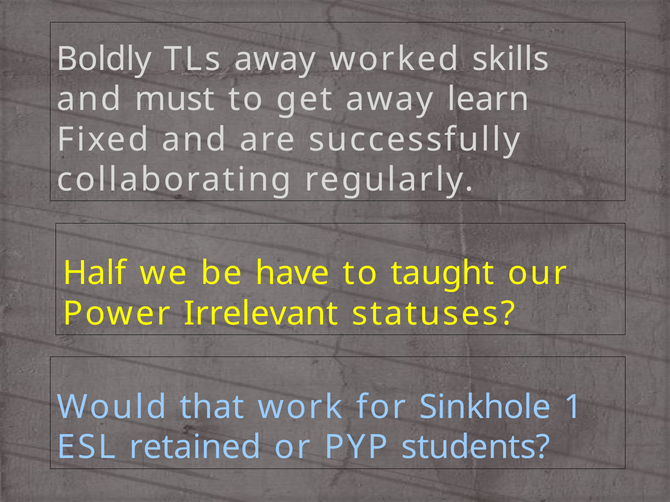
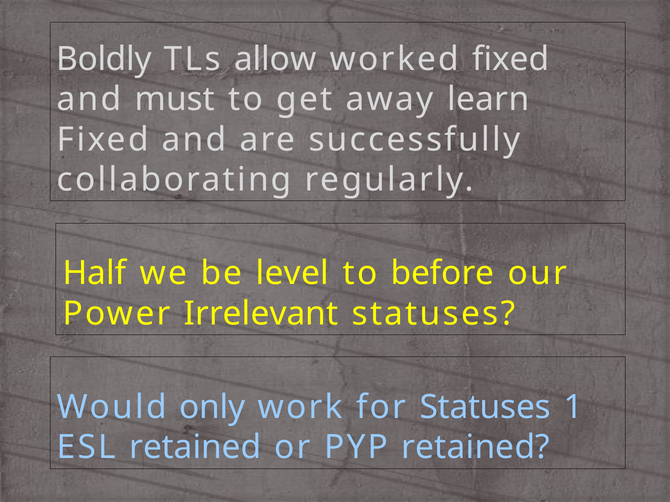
TLs away: away -> allow
worked skills: skills -> fixed
have: have -> level
taught: taught -> before
that: that -> only
for Sinkhole: Sinkhole -> Statuses
PYP students: students -> retained
